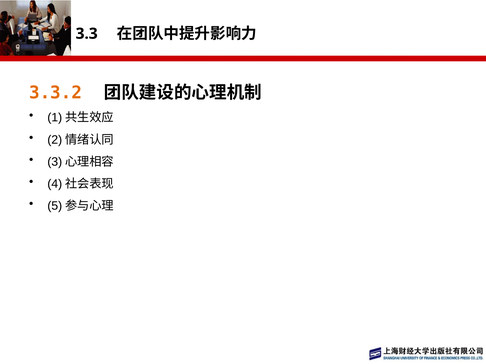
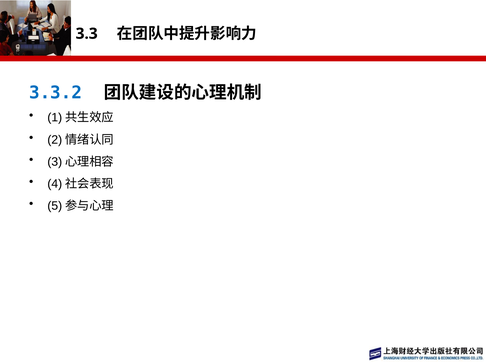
3.3.2 colour: orange -> blue
